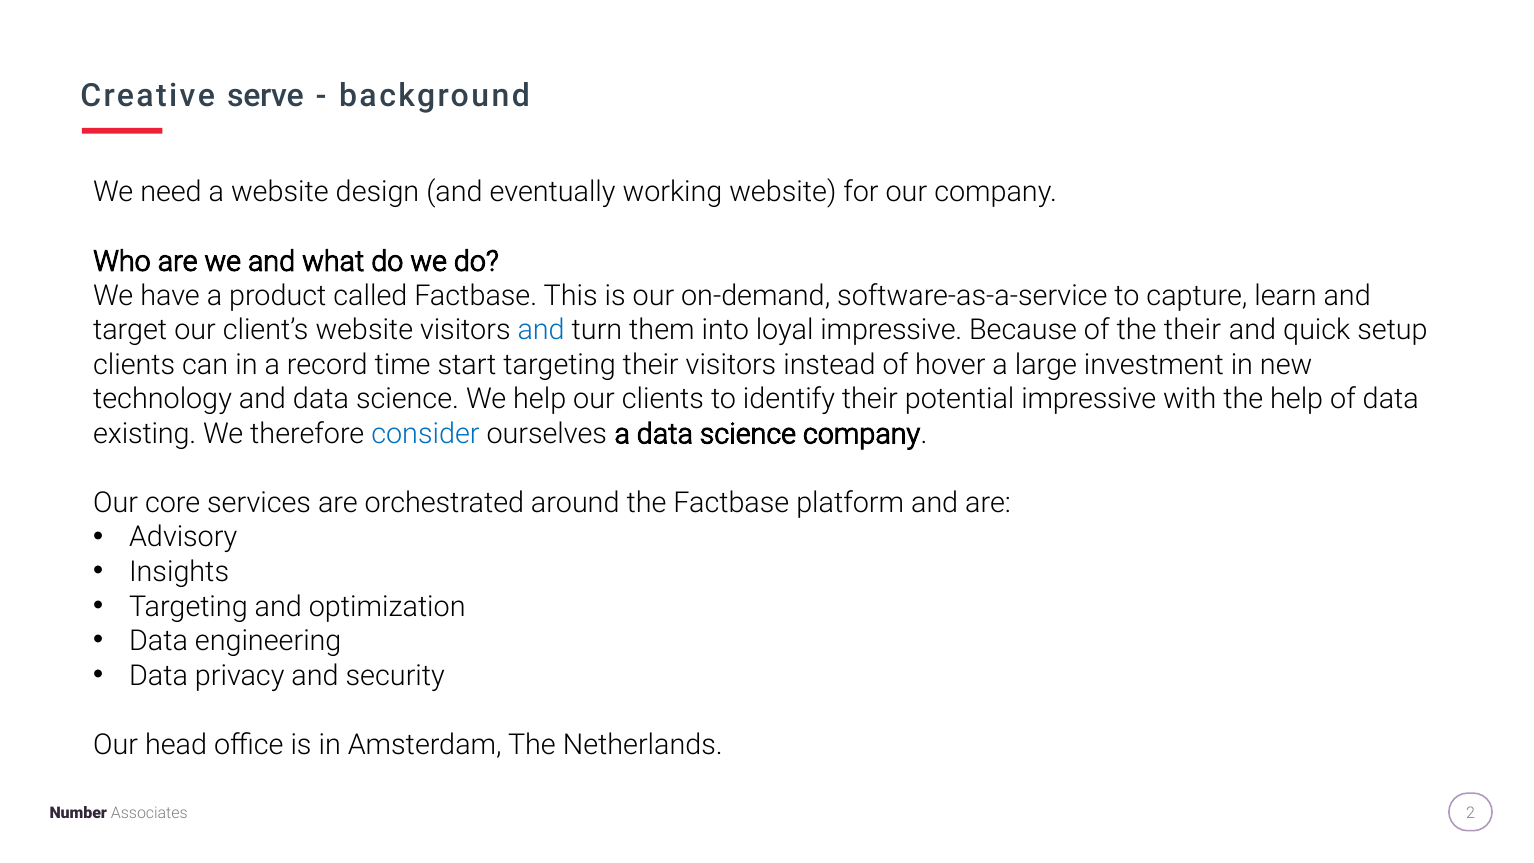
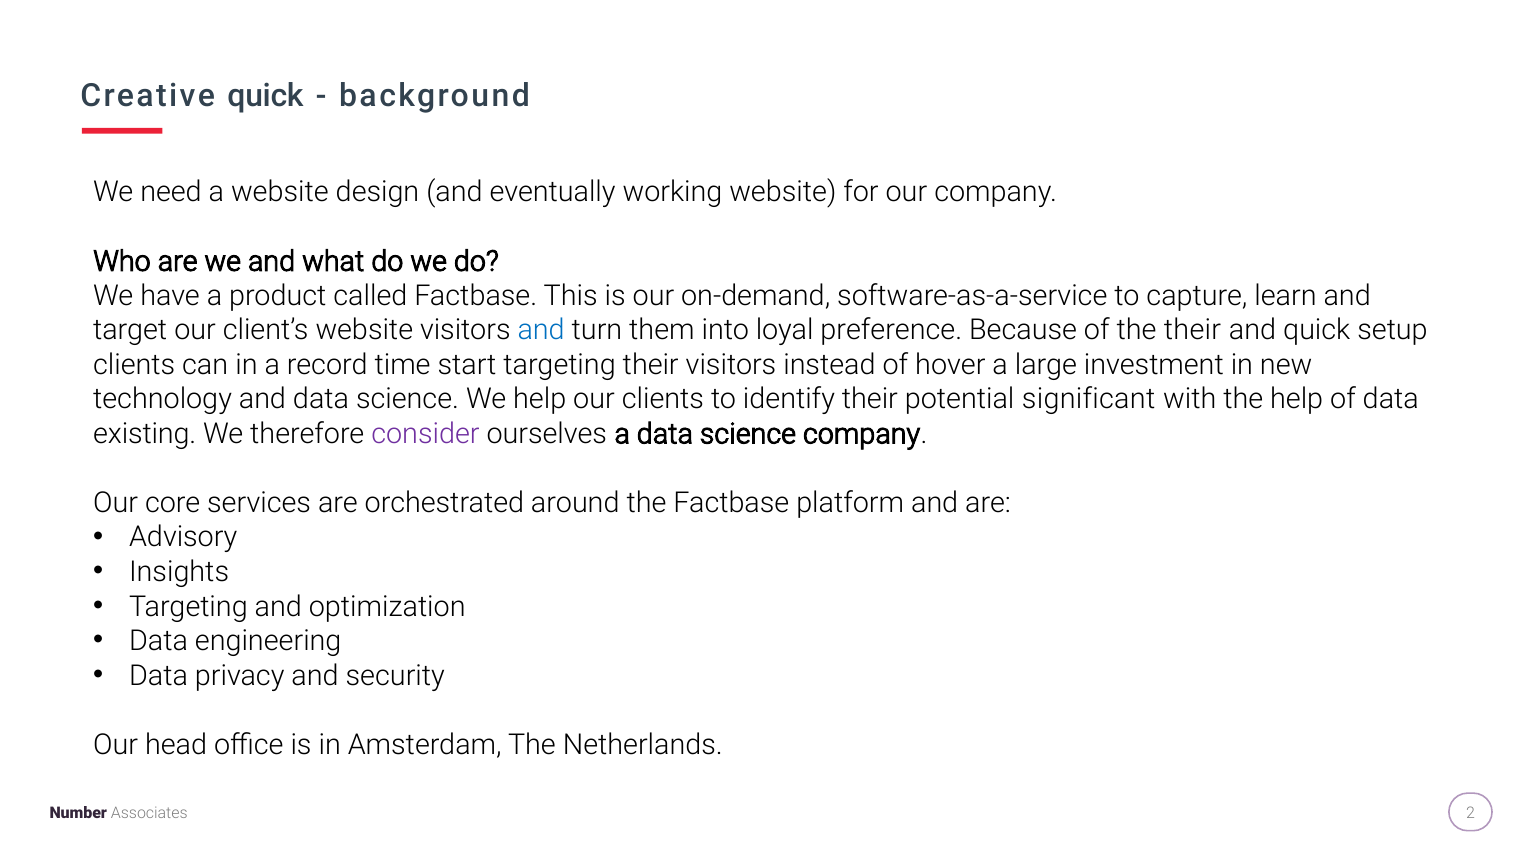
Creative serve: serve -> quick
loyal impressive: impressive -> preference
potential impressive: impressive -> significant
consider colour: blue -> purple
